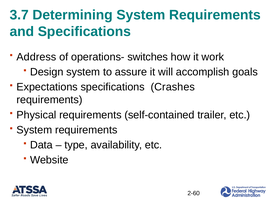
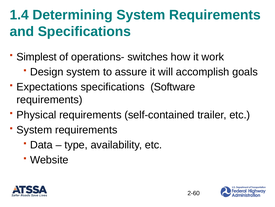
3.7: 3.7 -> 1.4
Address: Address -> Simplest
Crashes: Crashes -> Software
